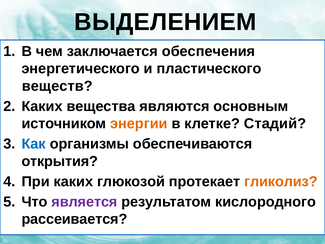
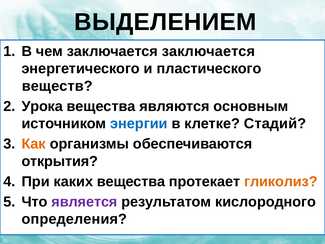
заключается обеспечения: обеспечения -> заключается
Каких at (42, 106): Каких -> Урока
энергии colour: orange -> blue
Как colour: blue -> orange
каких глюкозой: глюкозой -> вещества
рассеивается: рассеивается -> определения
